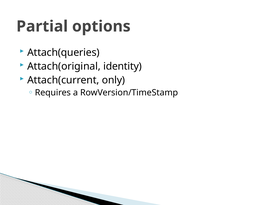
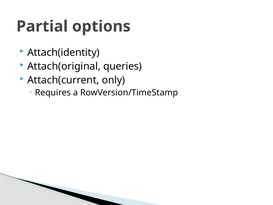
Attach(queries: Attach(queries -> Attach(identity
identity: identity -> queries
